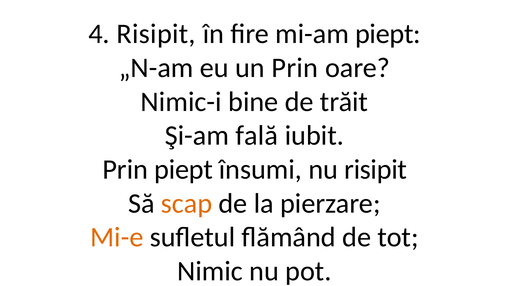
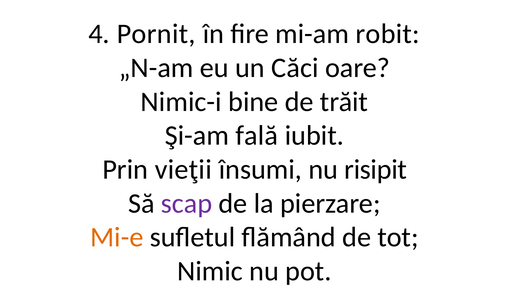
4 Risipit: Risipit -> Pornit
mi-am piept: piept -> robit
un Prin: Prin -> Căci
Prin piept: piept -> vieţii
scap colour: orange -> purple
